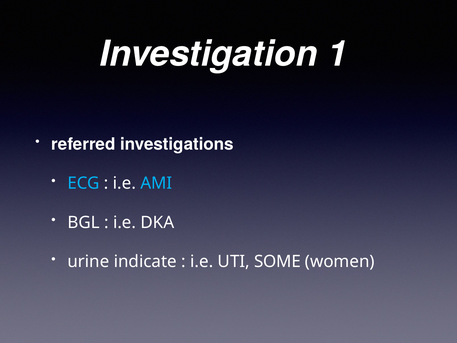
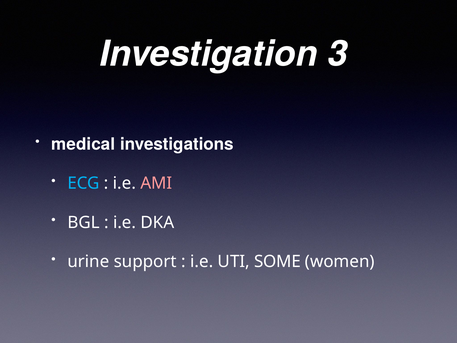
1: 1 -> 3
referred: referred -> medical
AMI colour: light blue -> pink
indicate: indicate -> support
